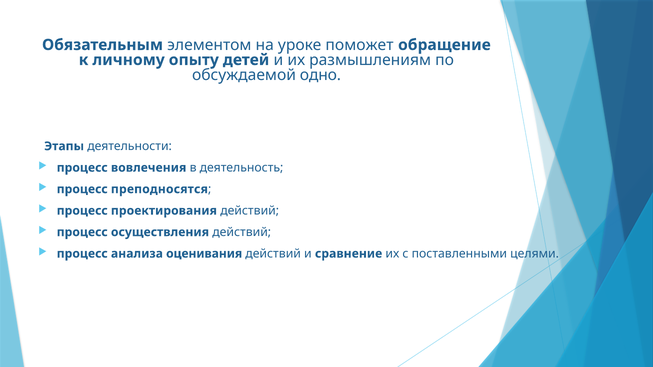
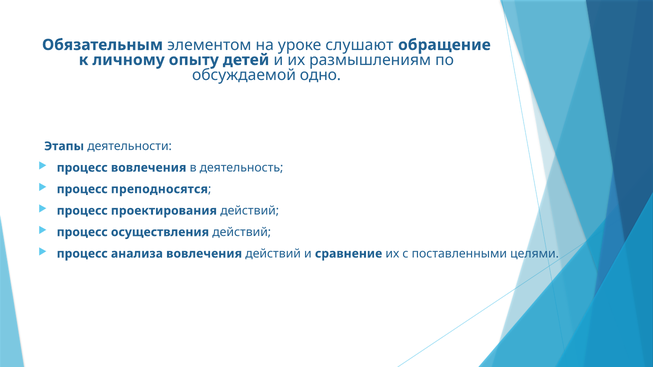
поможет: поможет -> слушают
анализа оценивания: оценивания -> вовлечения
